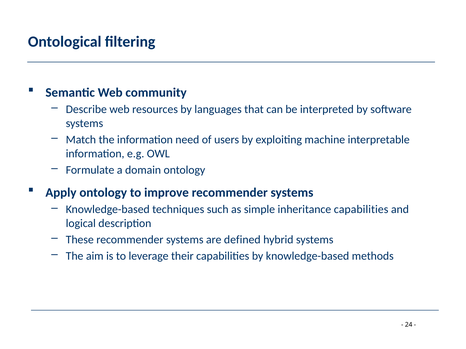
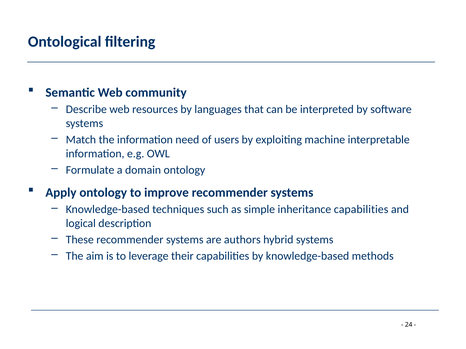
defined: defined -> authors
